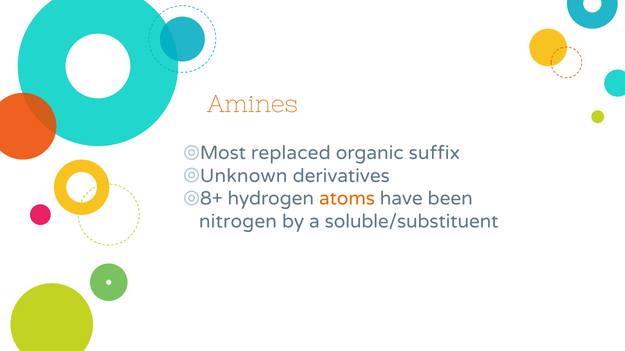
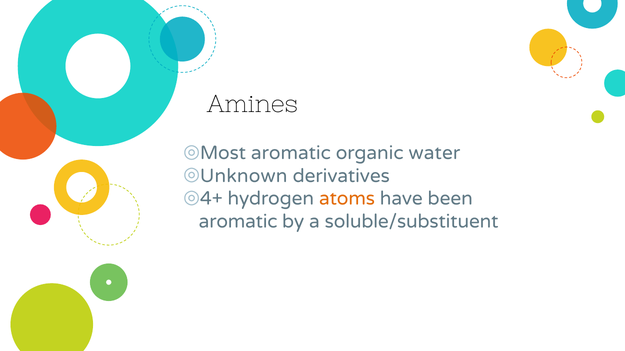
Amines colour: orange -> black
Most replaced: replaced -> aromatic
suffix: suffix -> water
8+: 8+ -> 4+
nitrogen at (238, 222): nitrogen -> aromatic
